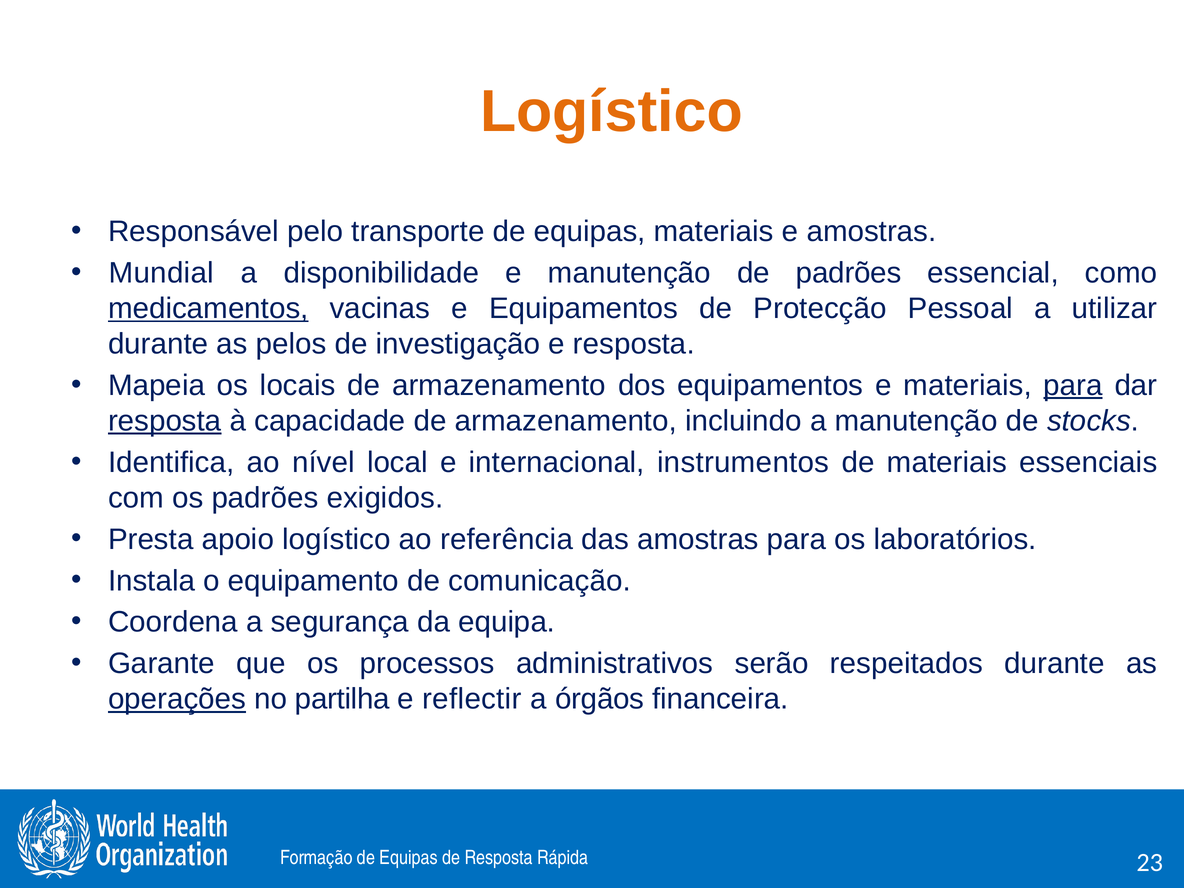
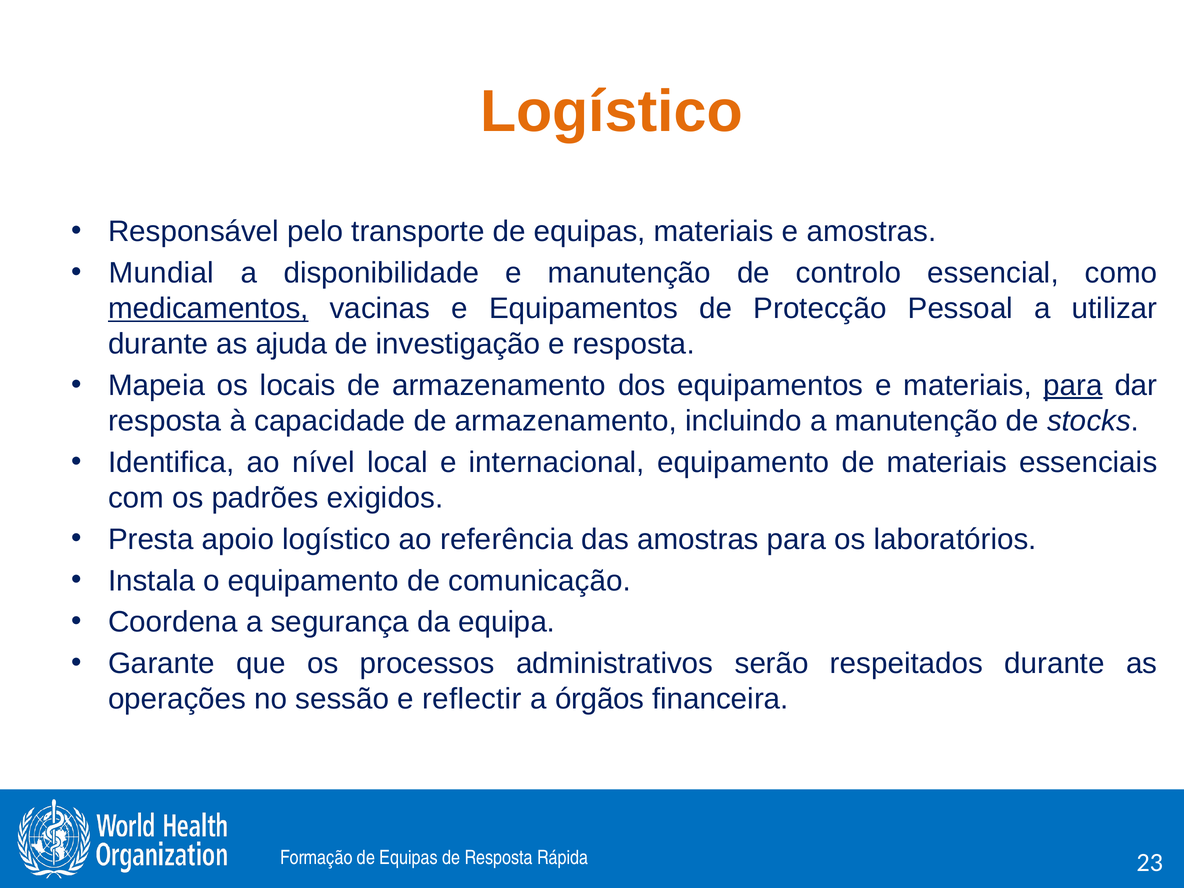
de padrões: padrões -> controlo
pelos: pelos -> ajuda
resposta at (165, 421) underline: present -> none
internacional instrumentos: instrumentos -> equipamento
operações underline: present -> none
partilha: partilha -> sessão
